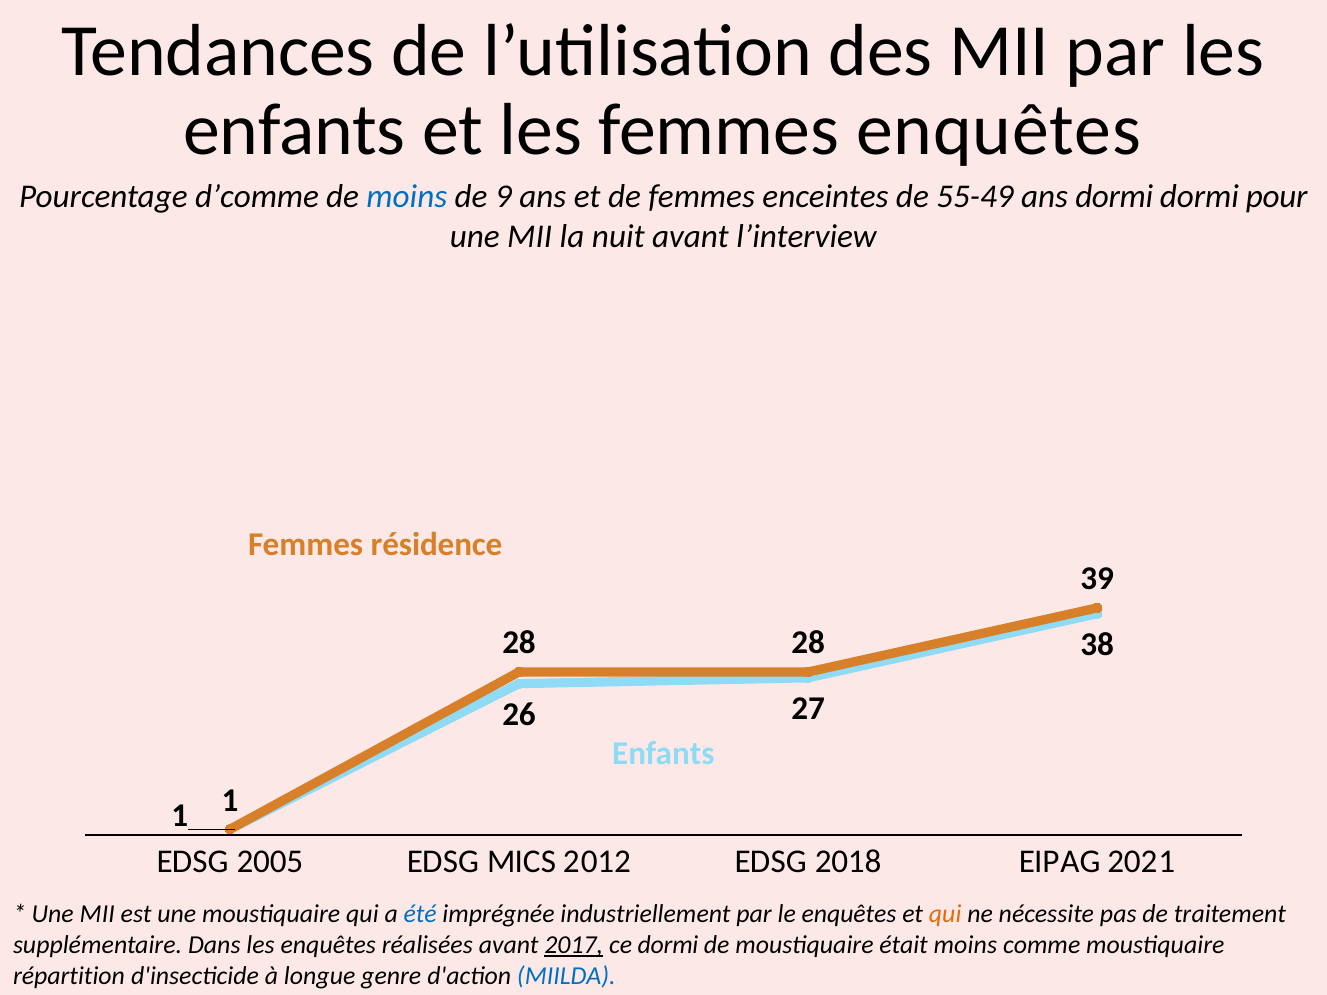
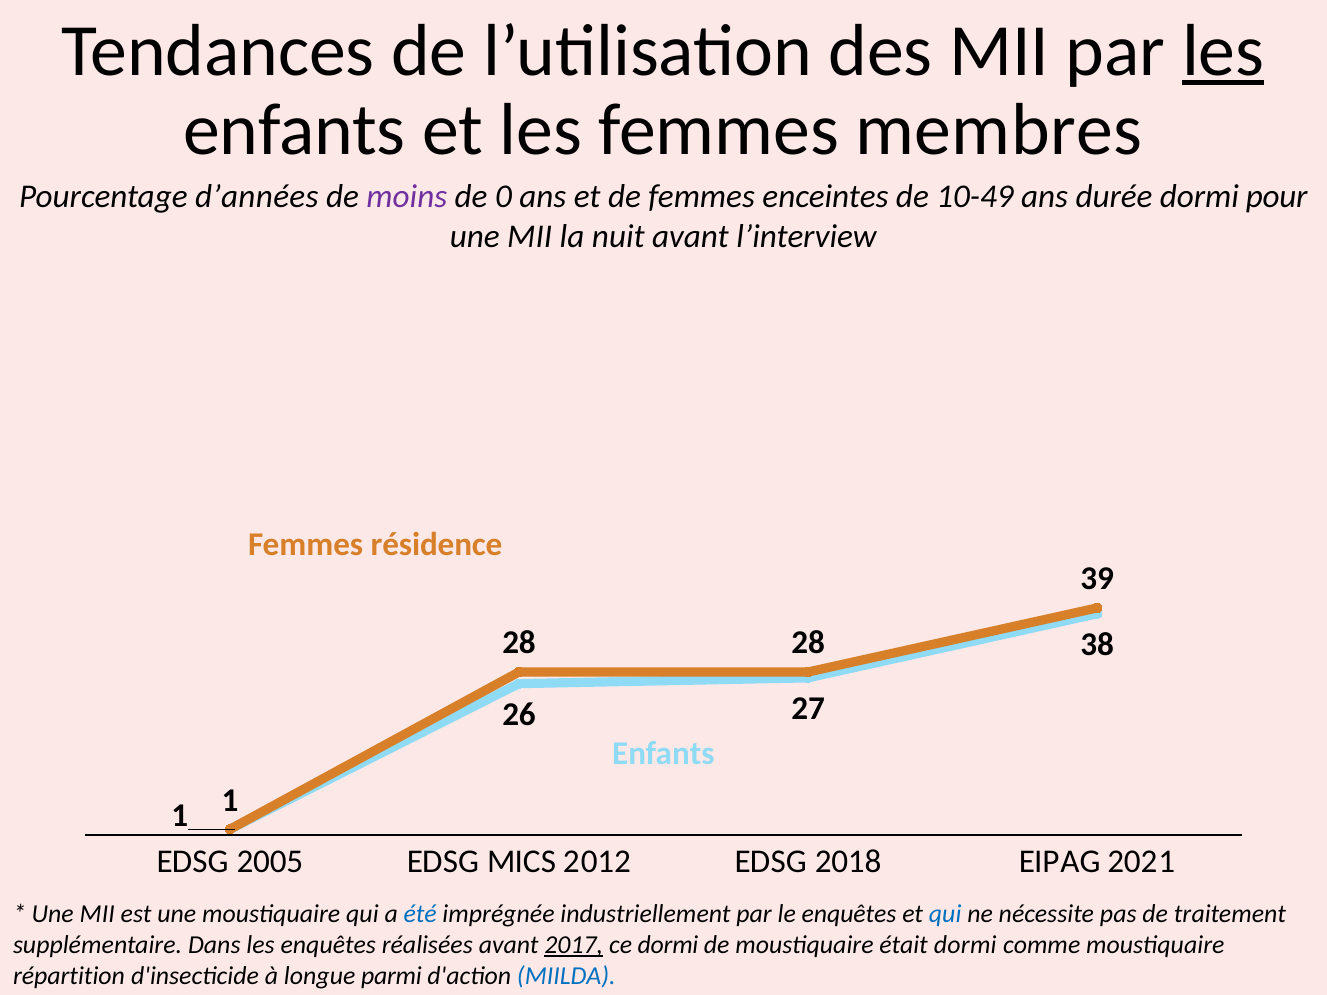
les at (1223, 51) underline: none -> present
femmes enquêtes: enquêtes -> membres
d’comme: d’comme -> d’années
moins at (407, 197) colour: blue -> purple
9: 9 -> 0
55-49: 55-49 -> 10-49
ans dormi: dormi -> durée
qui at (945, 914) colour: orange -> blue
était moins: moins -> dormi
genre: genre -> parmi
